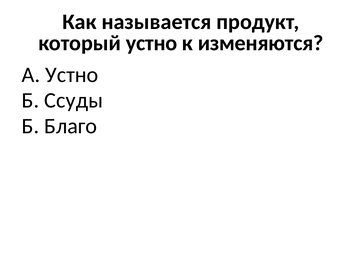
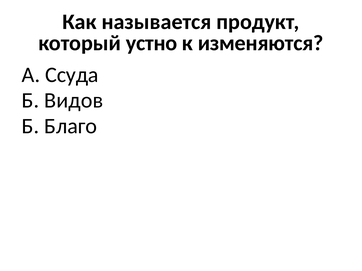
А Устно: Устно -> Ссуда
Ссуды: Ссуды -> Видов
